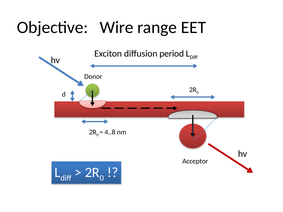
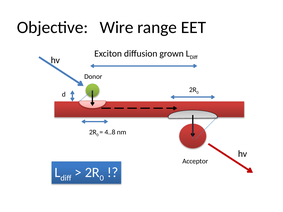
period: period -> grown
